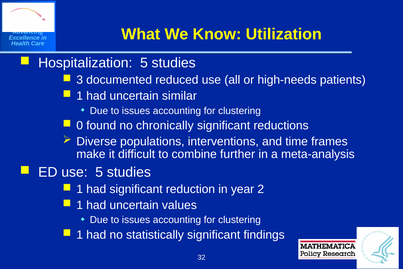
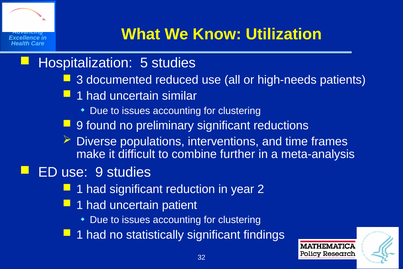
0 at (80, 125): 0 -> 9
chronically: chronically -> preliminary
use 5: 5 -> 9
values: values -> patient
